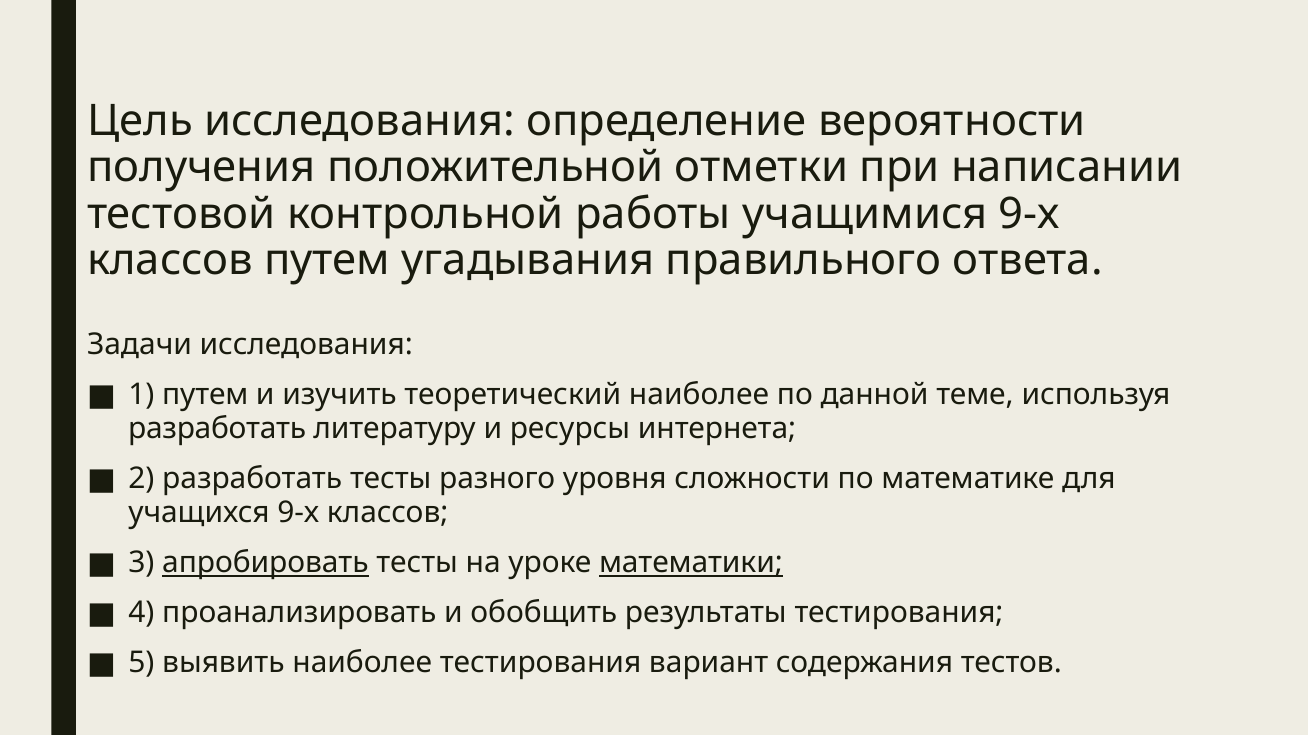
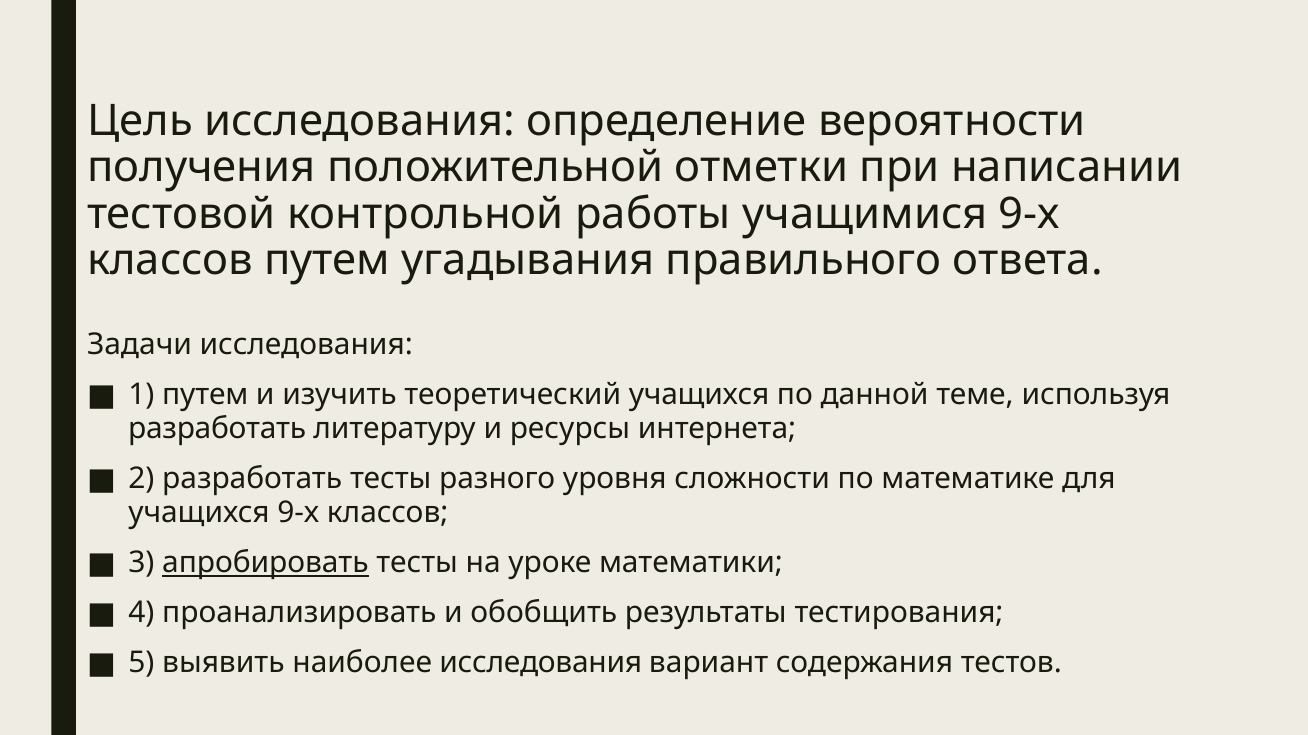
теоретический наиболее: наиболее -> учащихся
математики underline: present -> none
наиболее тестирования: тестирования -> исследования
